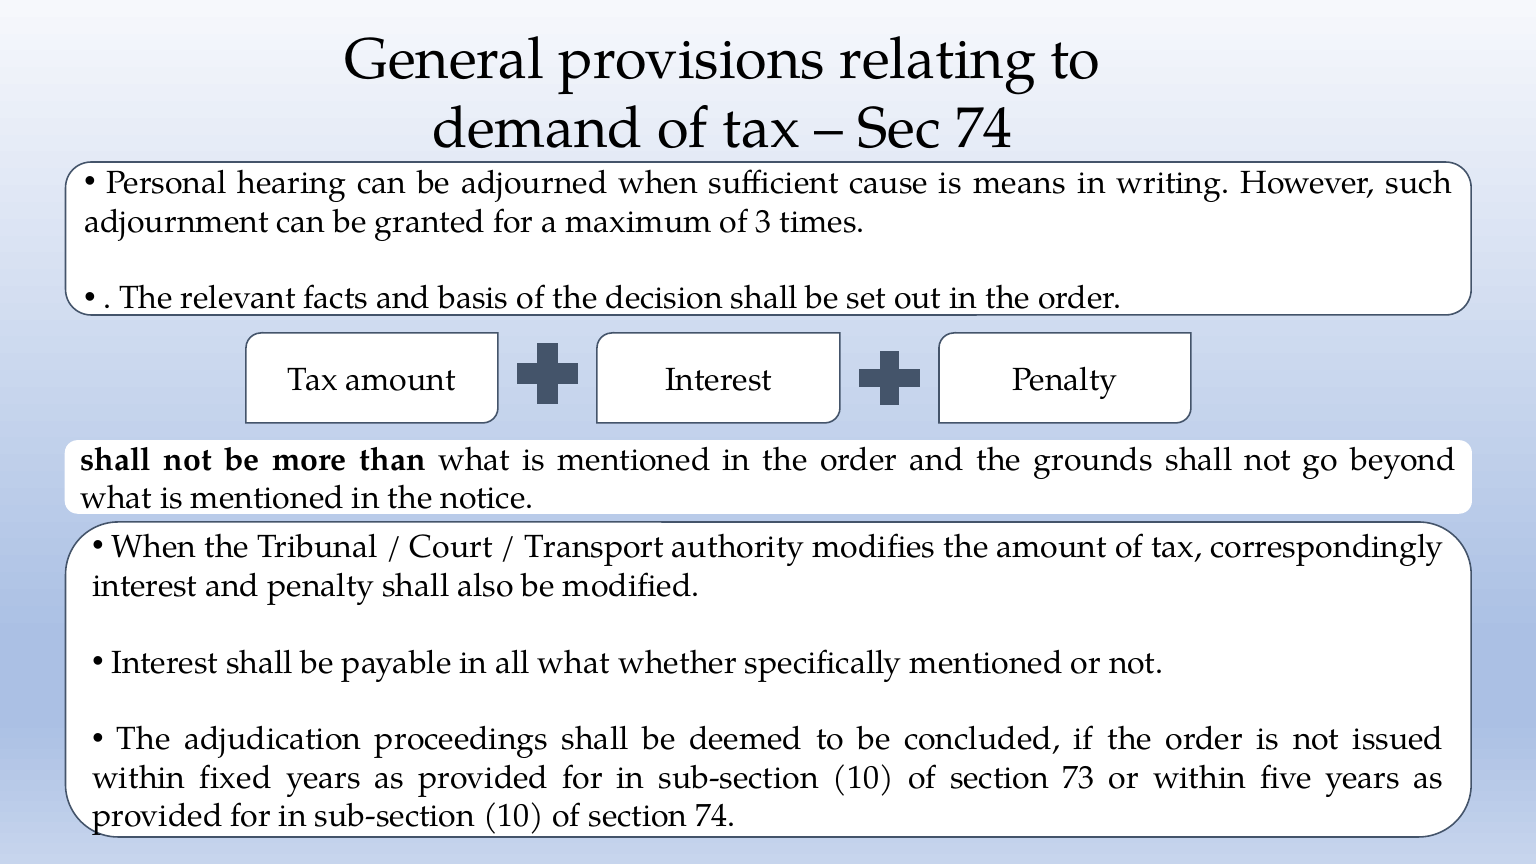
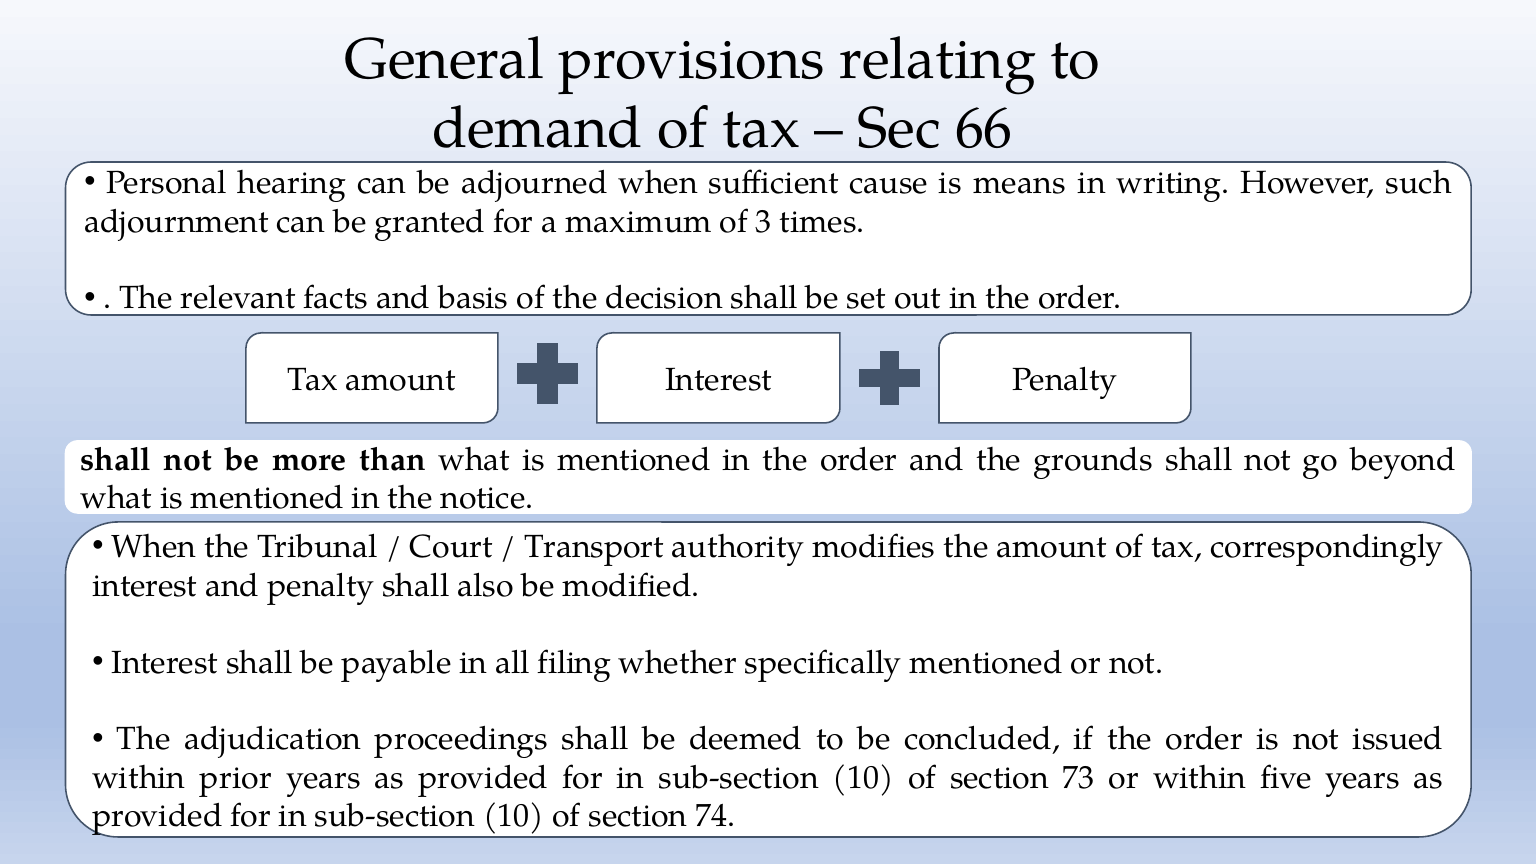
Sec 74: 74 -> 66
all what: what -> filing
fixed: fixed -> prior
